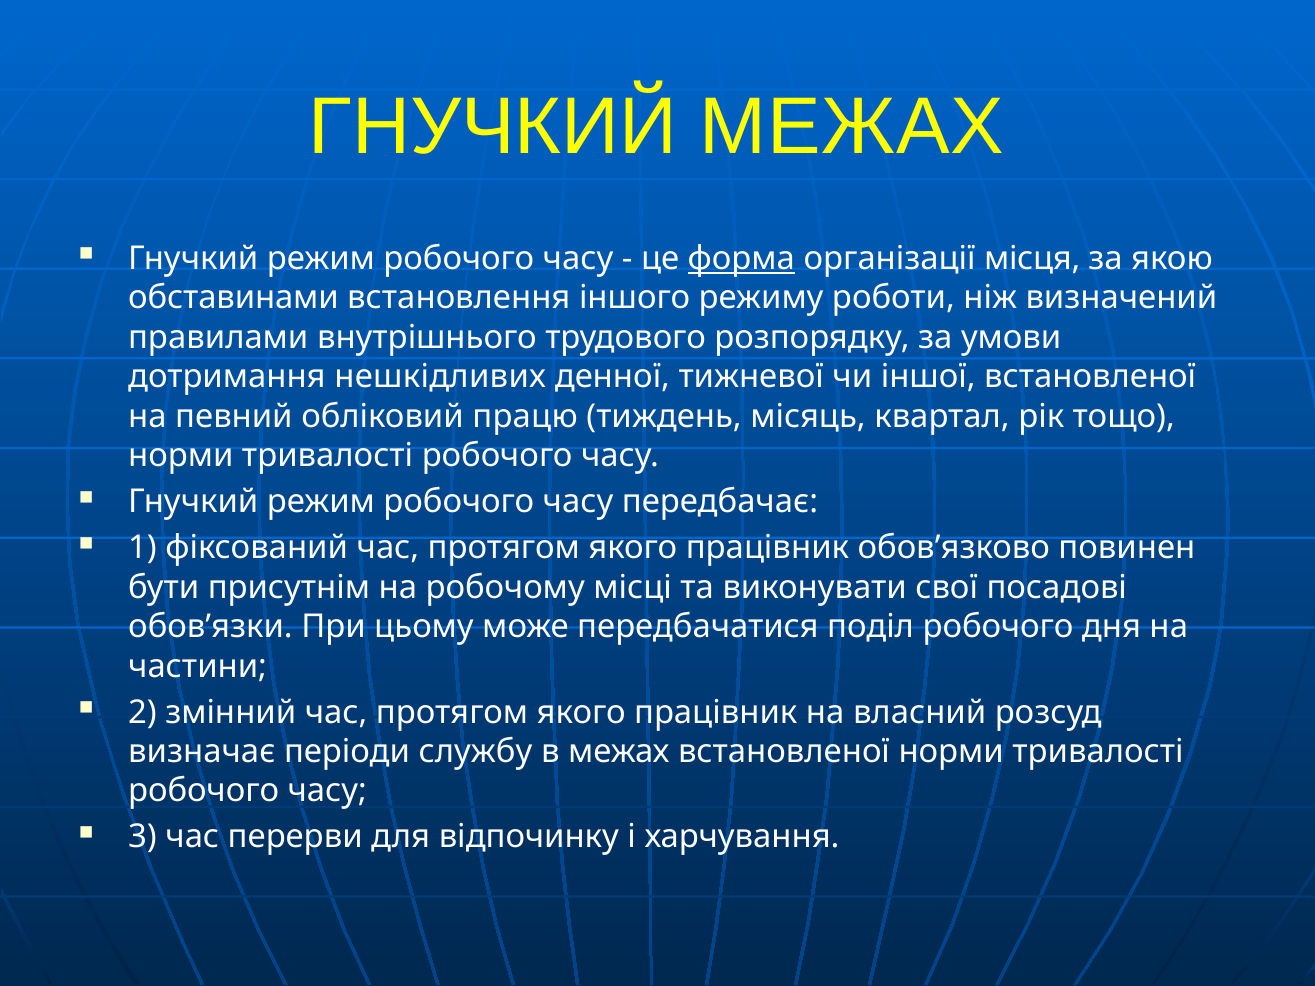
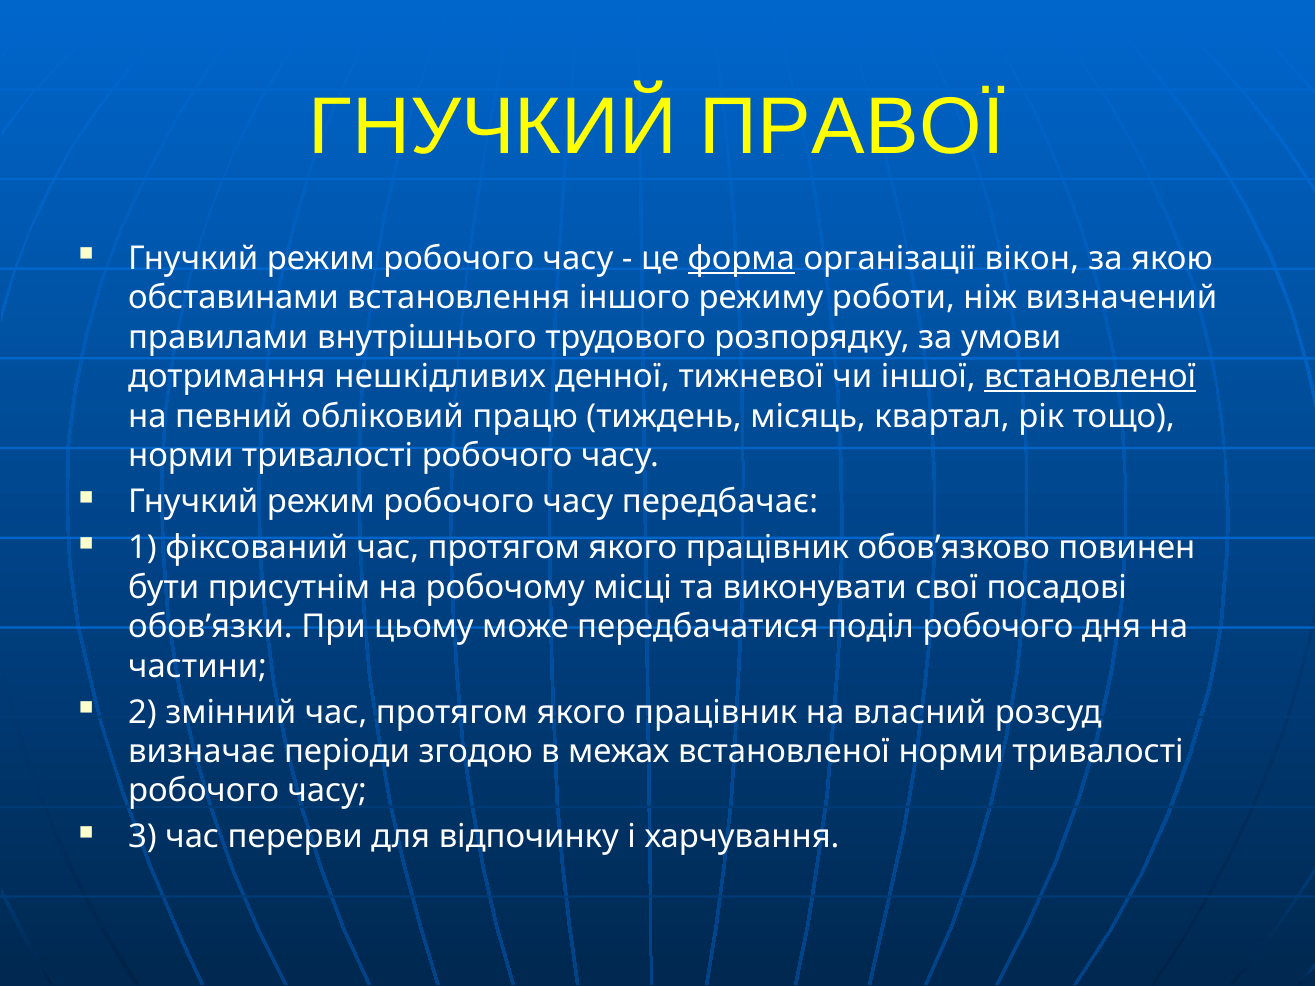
ГНУЧКИЙ МЕЖАХ: МЕЖАХ -> ПРАВОЇ
місця: місця -> вікон
встановленої at (1090, 377) underline: none -> present
службу: службу -> згодою
